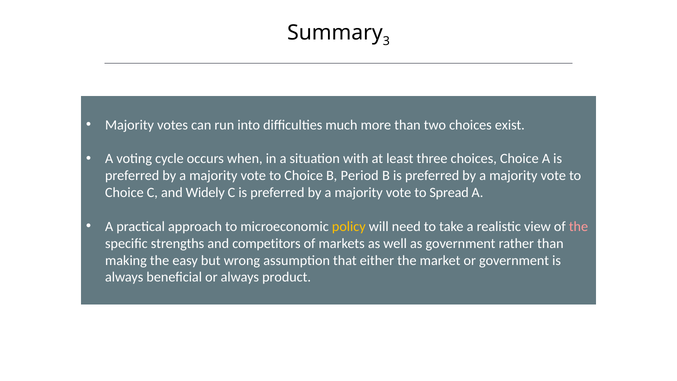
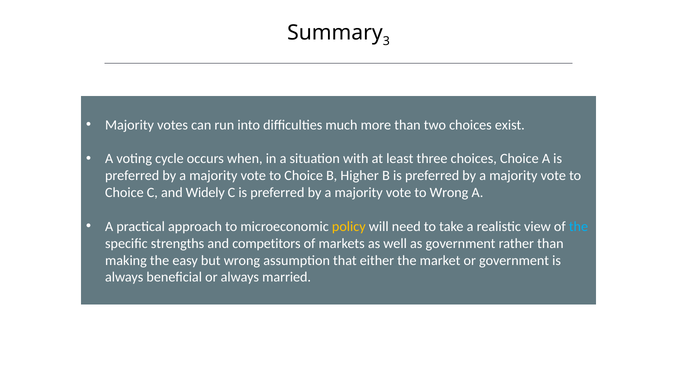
Period: Period -> Higher
to Spread: Spread -> Wrong
the at (578, 226) colour: pink -> light blue
product: product -> married
